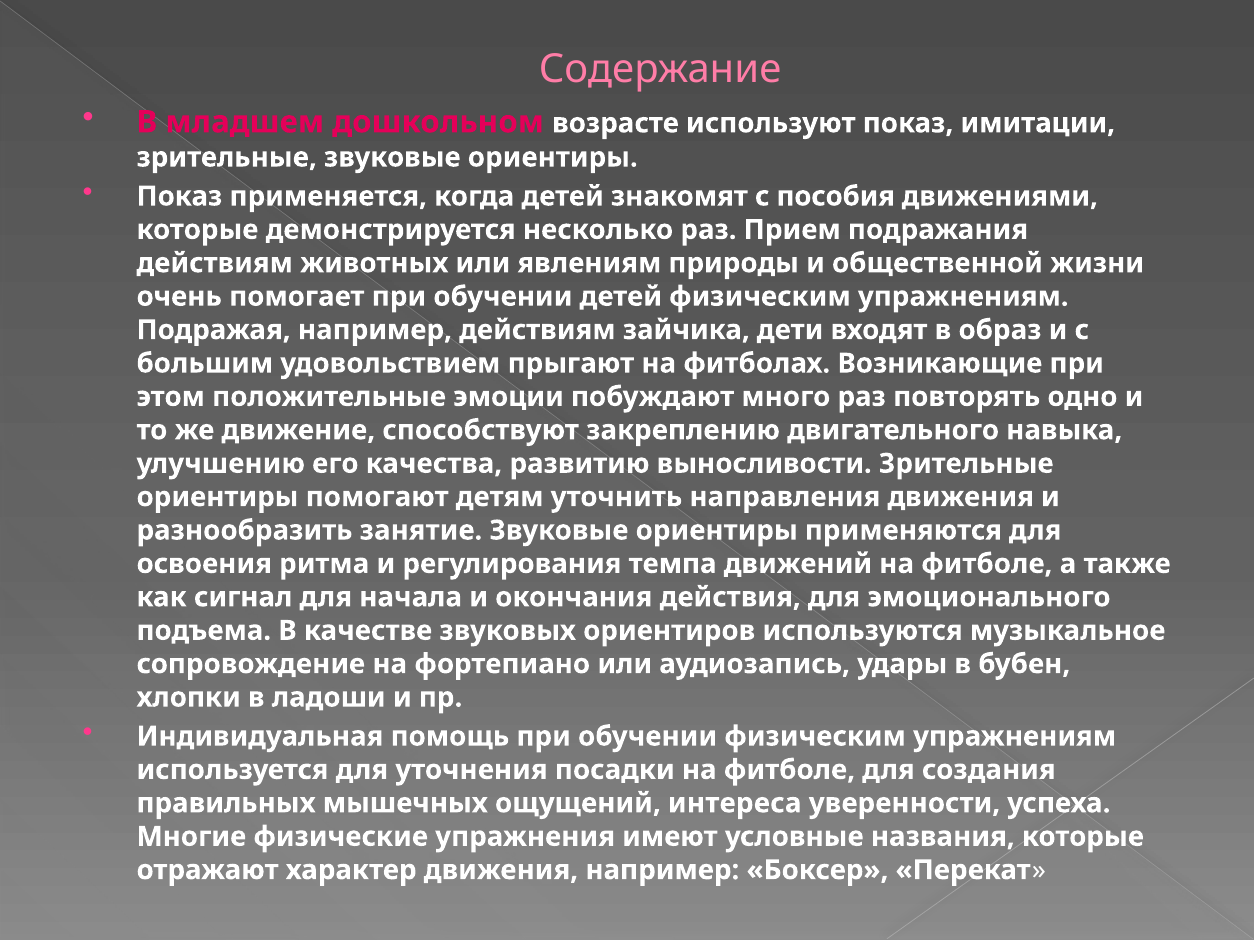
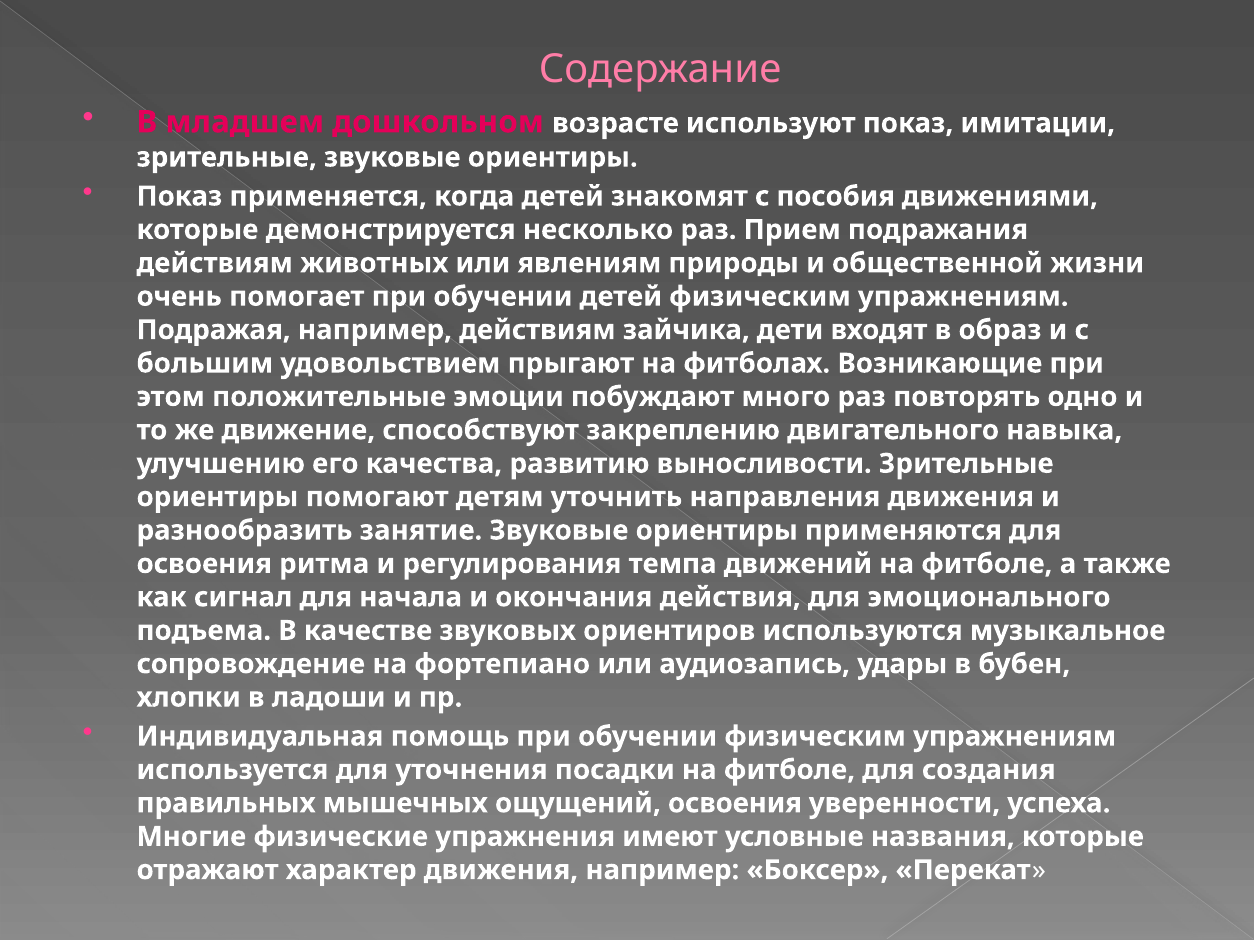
ощущений интереса: интереса -> освоения
